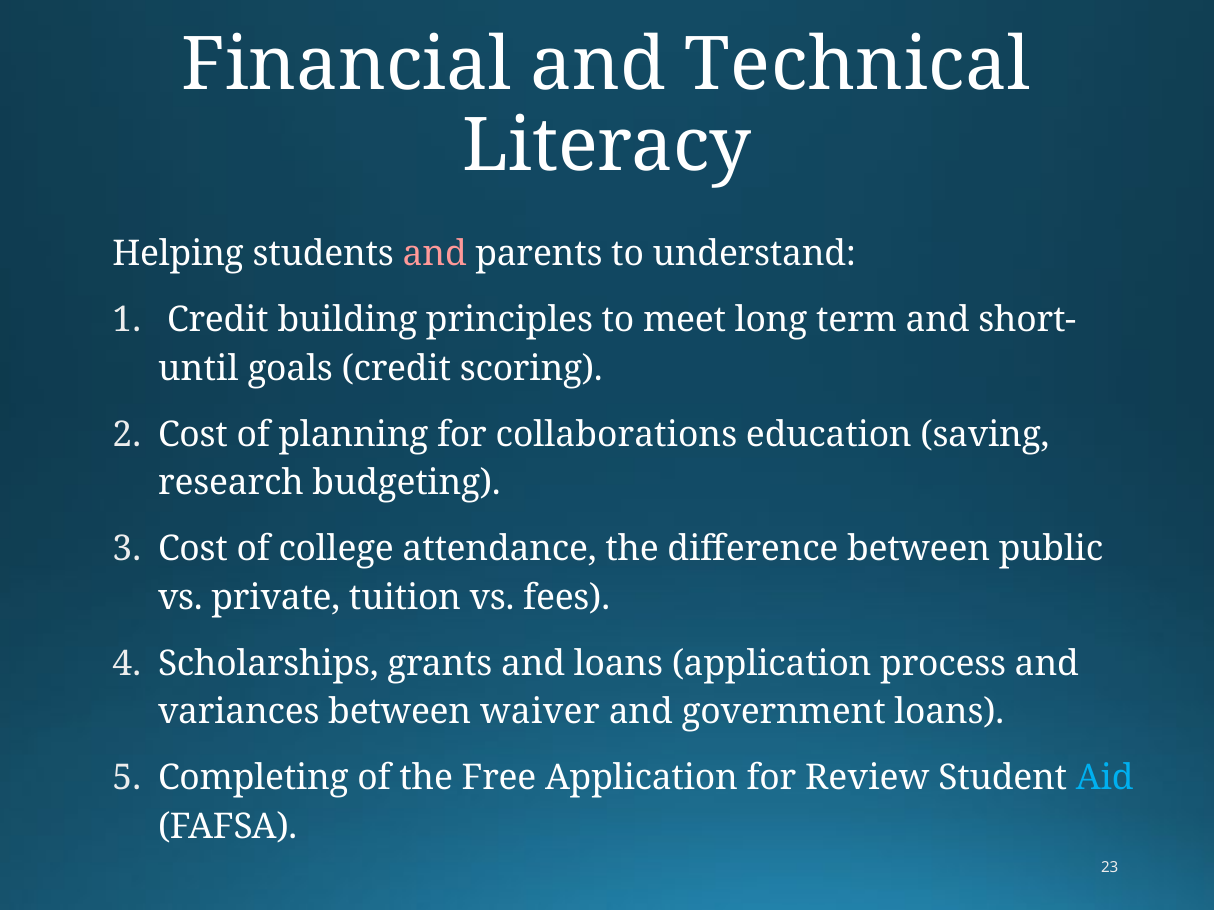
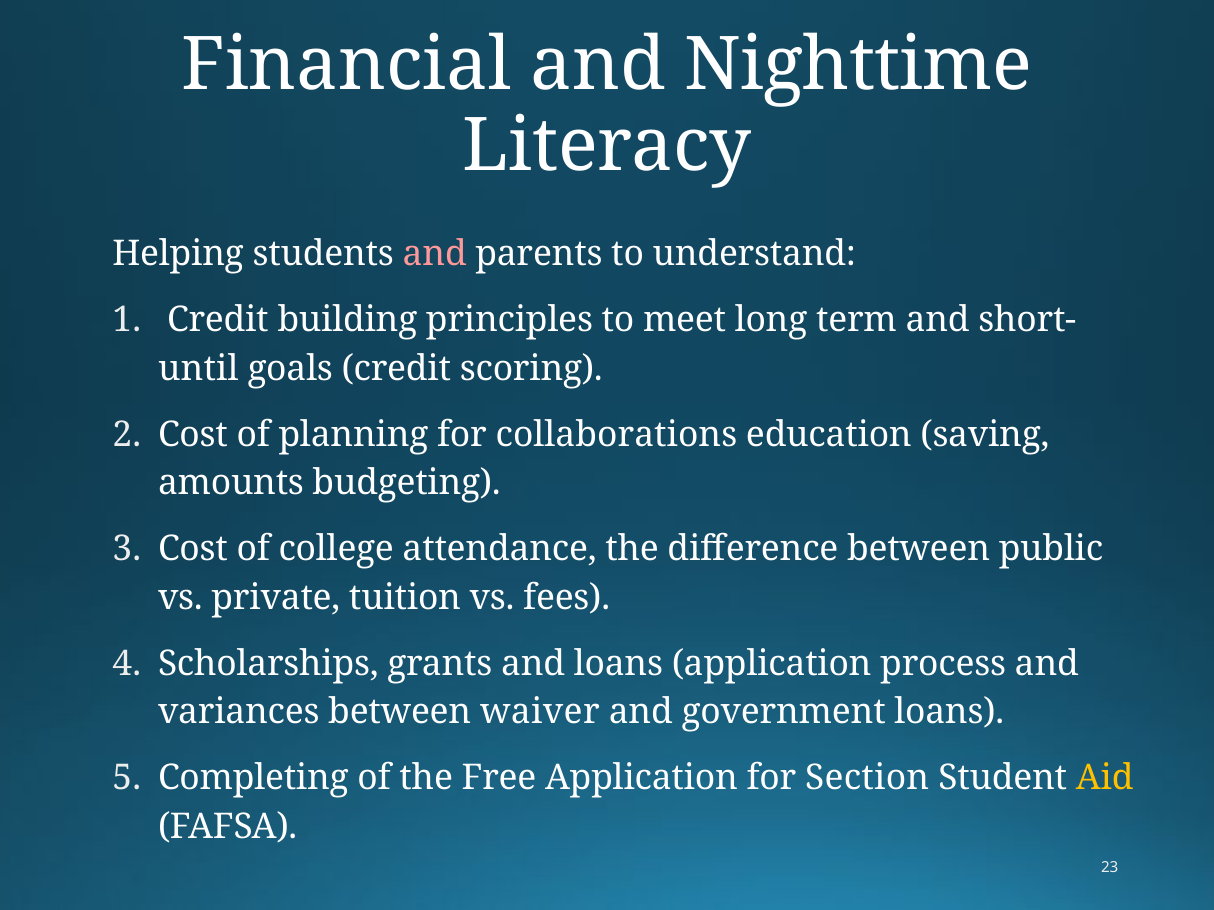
Technical: Technical -> Nighttime
research: research -> amounts
Review: Review -> Section
Aid colour: light blue -> yellow
